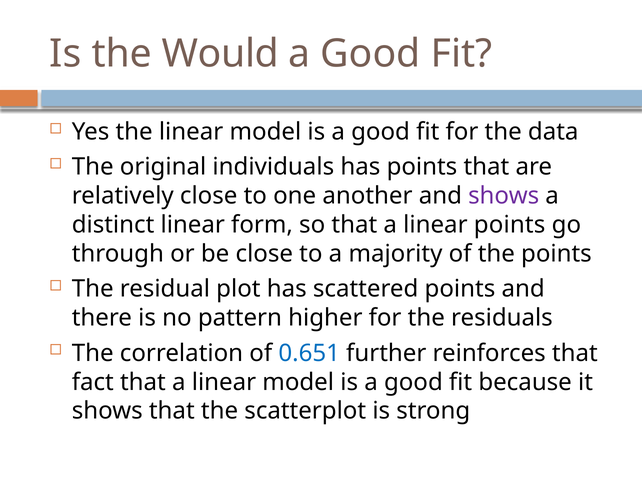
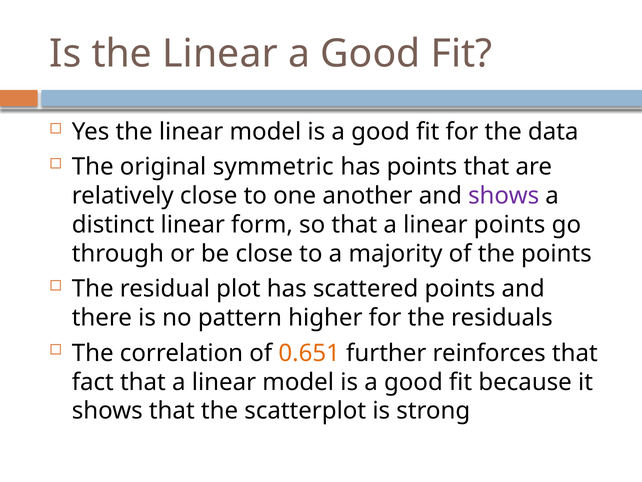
Is the Would: Would -> Linear
individuals: individuals -> symmetric
0.651 colour: blue -> orange
